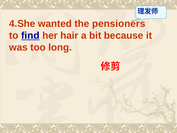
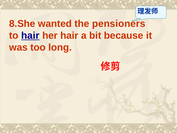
4.She: 4.She -> 8.She
to find: find -> hair
